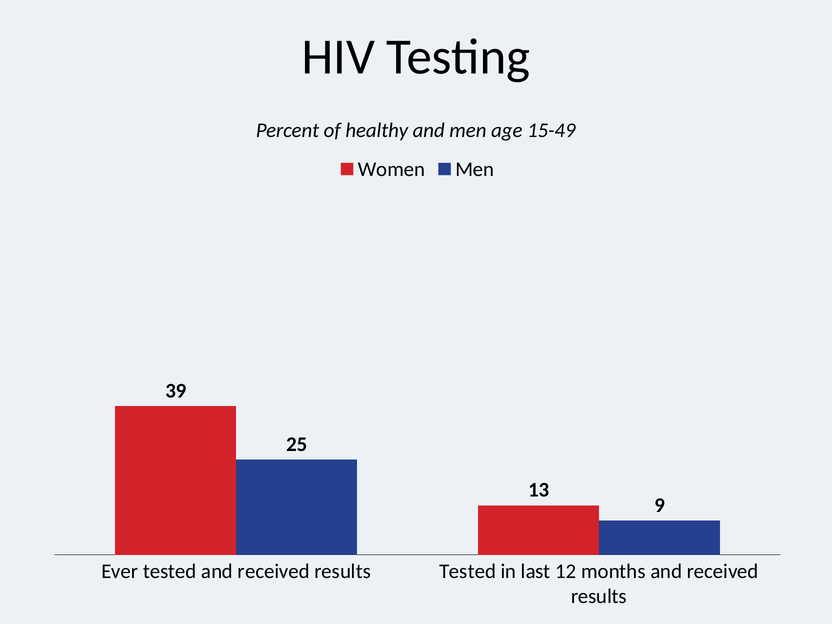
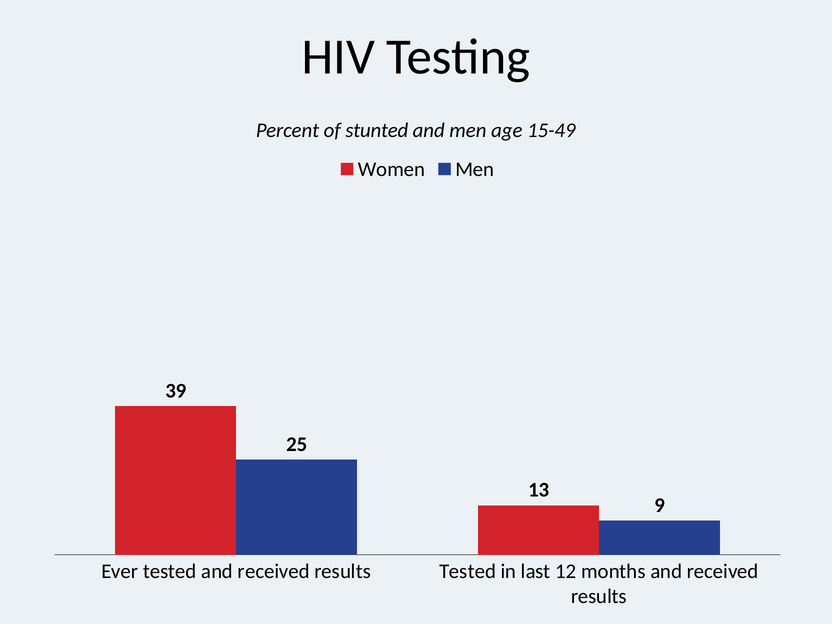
healthy: healthy -> stunted
